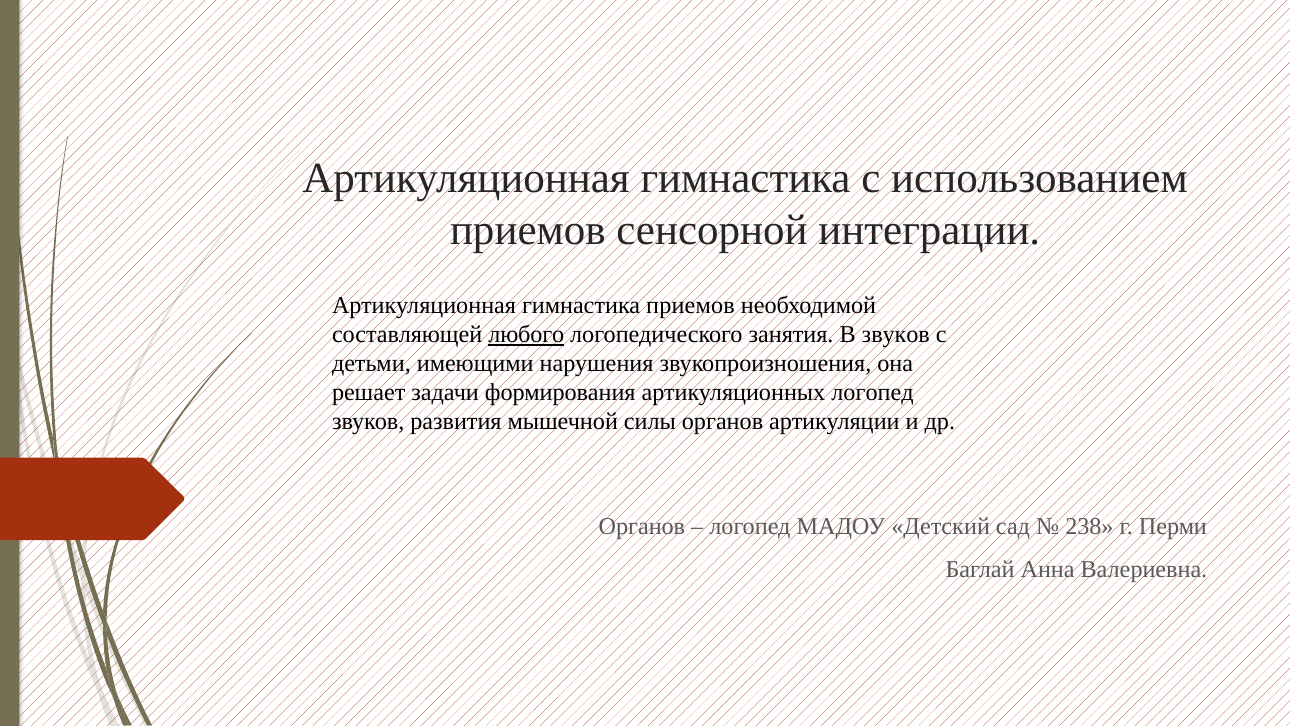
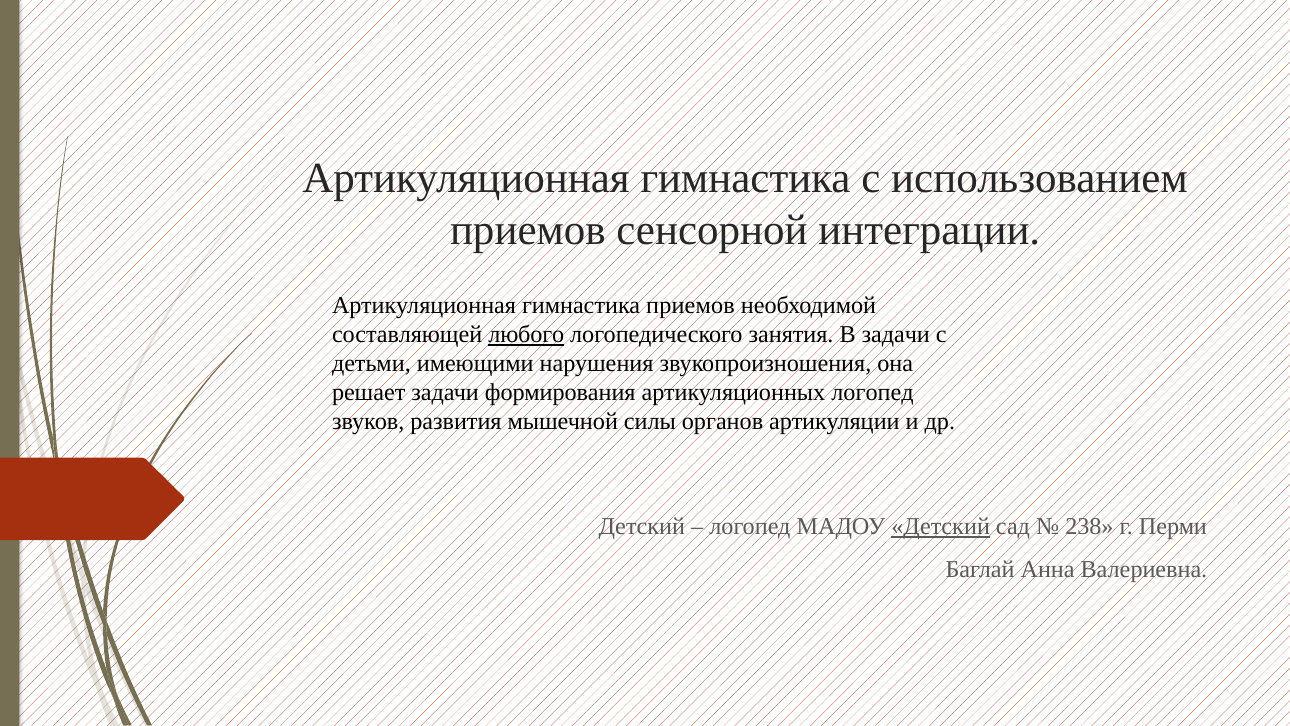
В звуков: звуков -> задачи
Органов at (642, 526): Органов -> Детский
Детский at (941, 526) underline: none -> present
